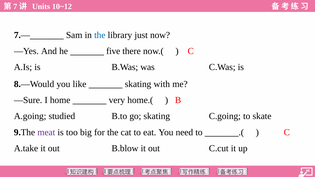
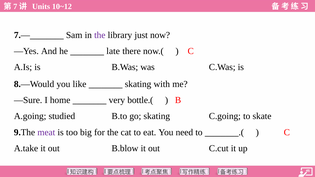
the at (100, 35) colour: blue -> purple
five: five -> late
home.(: home.( -> bottle.(
